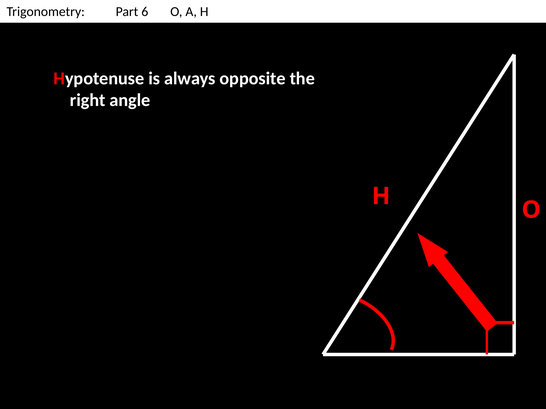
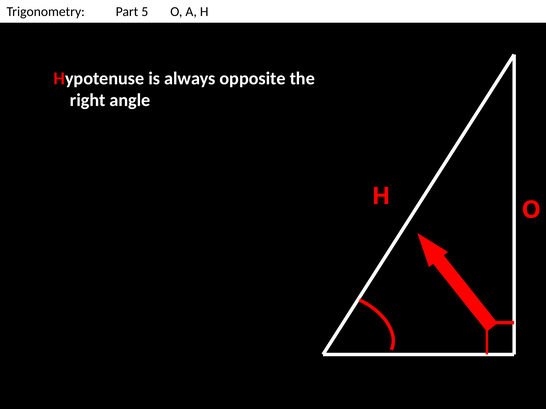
6: 6 -> 5
